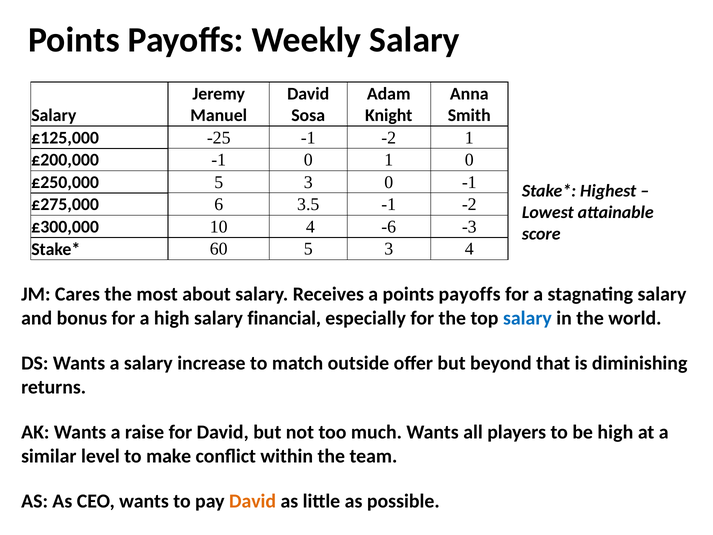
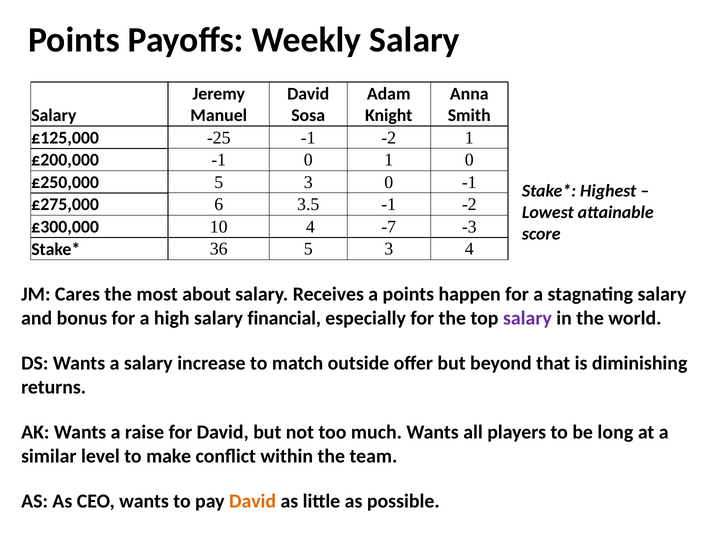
-6: -6 -> -7
60: 60 -> 36
a points payoffs: payoffs -> happen
salary at (527, 318) colour: blue -> purple
be high: high -> long
